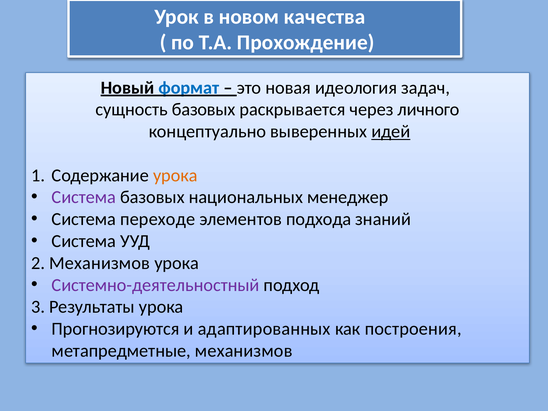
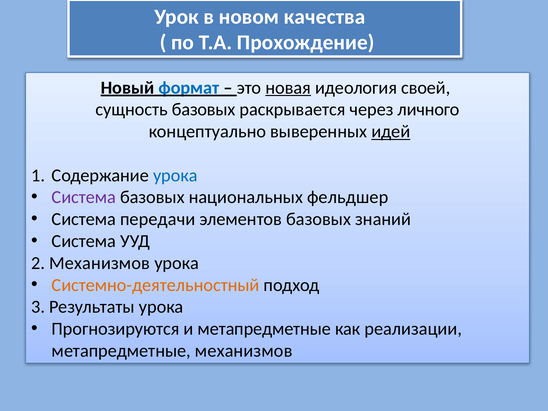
новая underline: none -> present
задач: задач -> своей
урока at (175, 175) colour: orange -> blue
менеджер: менеджер -> фельдшер
переходе: переходе -> передачи
элементов подхода: подхода -> базовых
Системно-деятельностный colour: purple -> orange
и адаптированных: адаптированных -> метапредметные
построения: построения -> реализации
